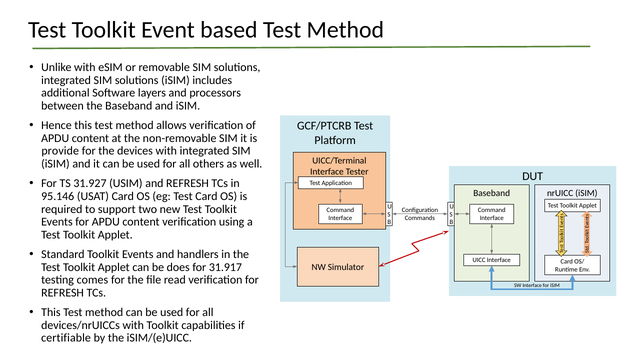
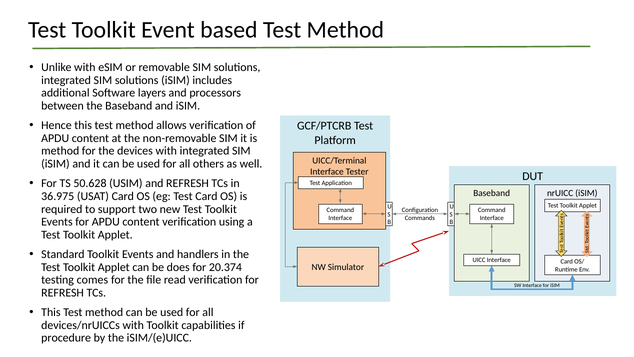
provide at (60, 151): provide -> method
31.927: 31.927 -> 50.628
95.146: 95.146 -> 36.975
31.917: 31.917 -> 20.374
certifiable: certifiable -> procedure
